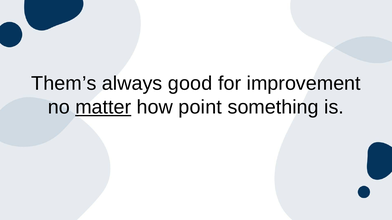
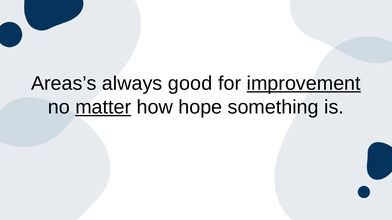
Them’s: Them’s -> Areas’s
improvement underline: none -> present
point: point -> hope
